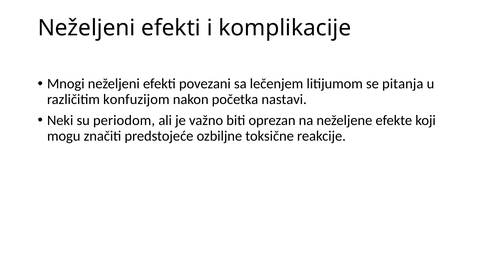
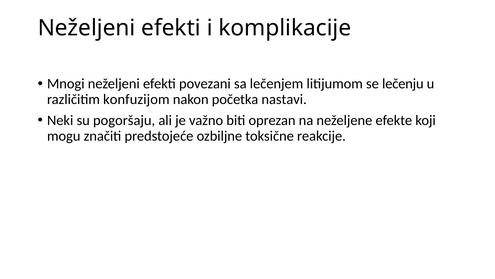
pitanja: pitanja -> lečenju
periodom: periodom -> pogoršaju
